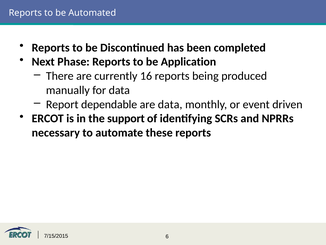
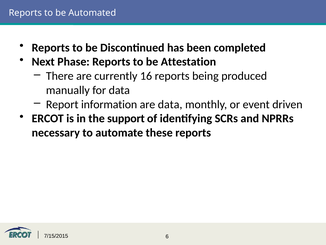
Application: Application -> Attestation
dependable: dependable -> information
